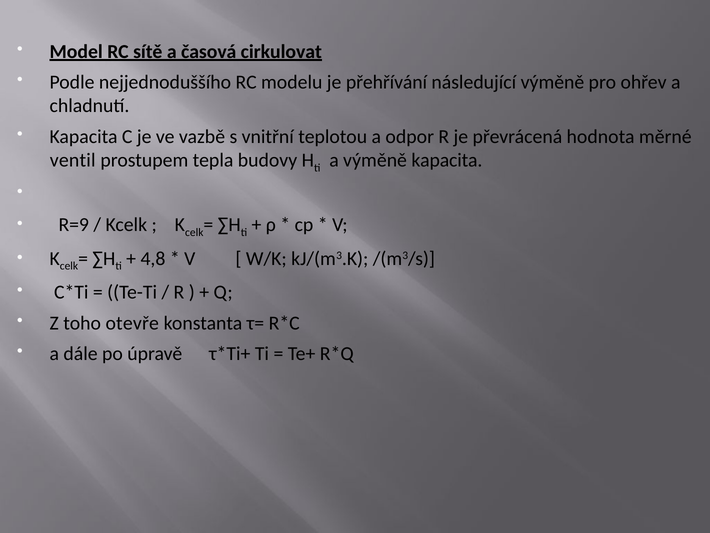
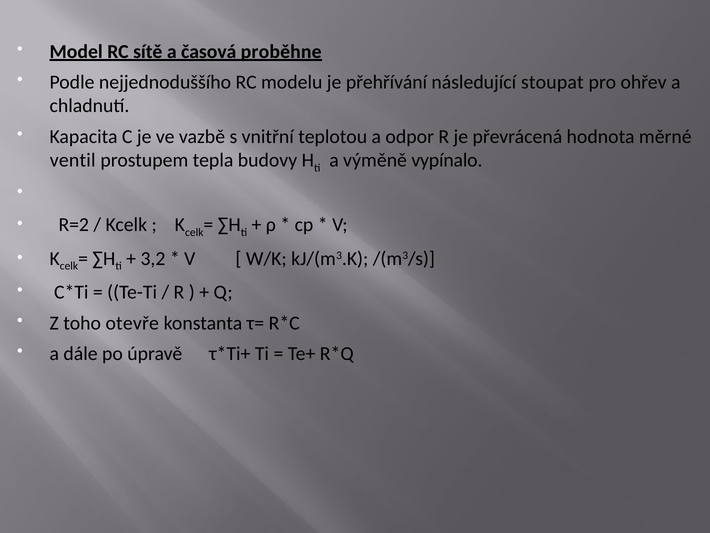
cirkulovat: cirkulovat -> proběhne
následující výměně: výměně -> stoupat
výměně kapacita: kapacita -> vypínalo
R=9: R=9 -> R=2
4,8: 4,8 -> 3,2
